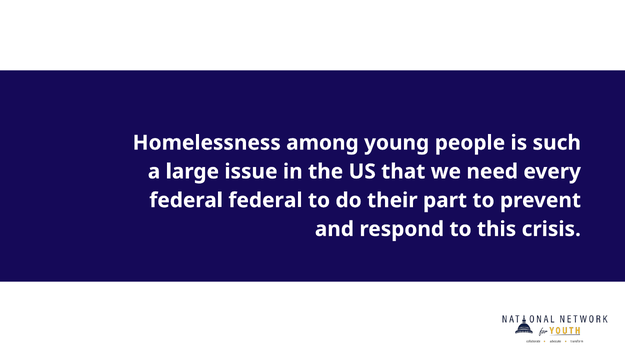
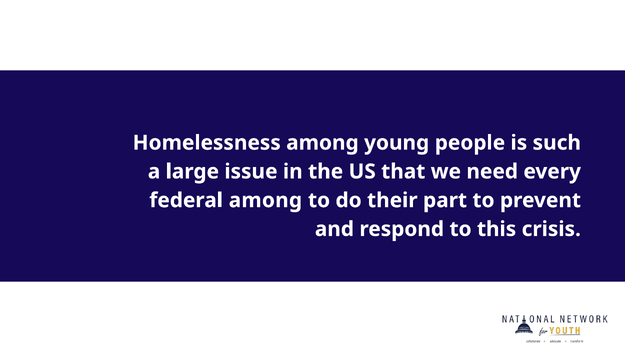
federal federal: federal -> among
